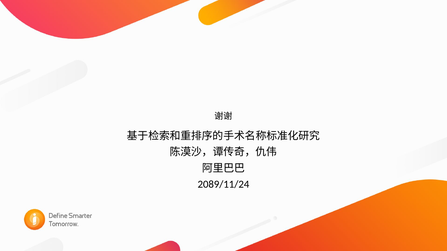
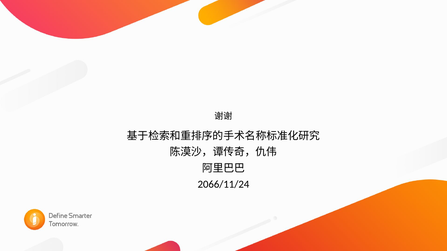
2089/11/24: 2089/11/24 -> 2066/11/24
